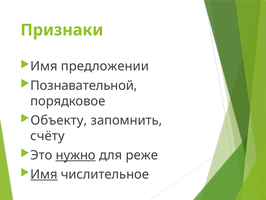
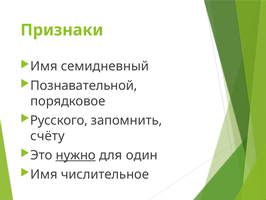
предложении: предложении -> семидневный
Объекту: Объекту -> Русского
реже: реже -> один
Имя at (44, 174) underline: present -> none
